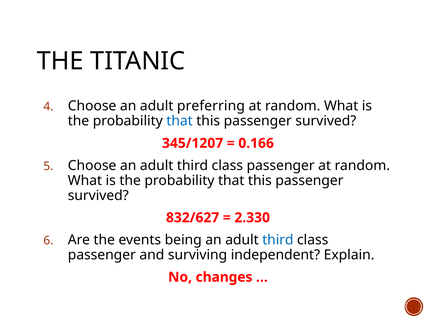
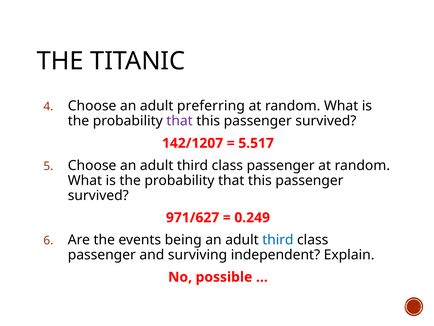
that at (180, 121) colour: blue -> purple
345/1207: 345/1207 -> 142/1207
0.166: 0.166 -> 5.517
832/627: 832/627 -> 971/627
2.330: 2.330 -> 0.249
changes: changes -> possible
